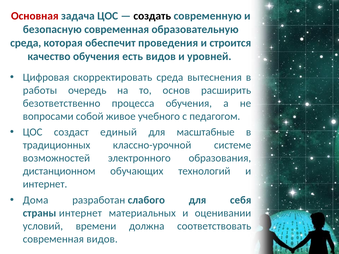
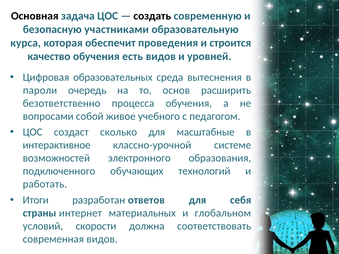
Основная colour: red -> black
безопасную современная: современная -> участниками
среда at (26, 43): среда -> курса
скорректировать: скорректировать -> образовательных
работы: работы -> пароли
единый: единый -> сколько
традиционных: традиционных -> интерактивное
дистанционном: дистанционном -> подключенного
интернет at (45, 184): интернет -> работать
Дома: Дома -> Итоги
слабого: слабого -> ответов
оценивании: оценивании -> глобальном
времени: времени -> скорости
